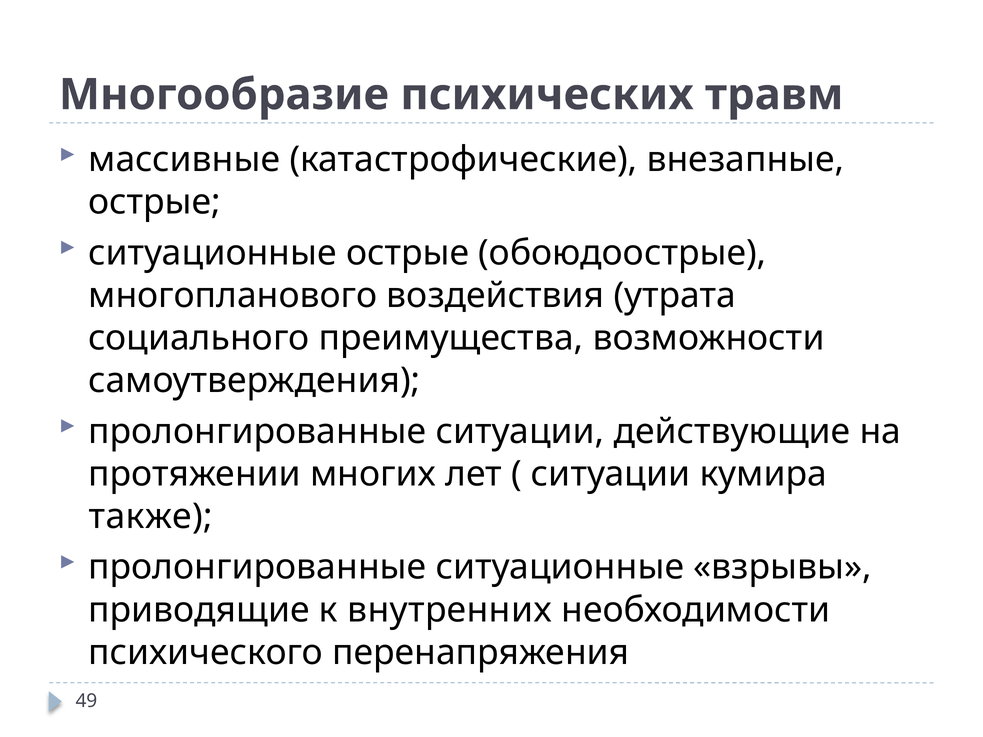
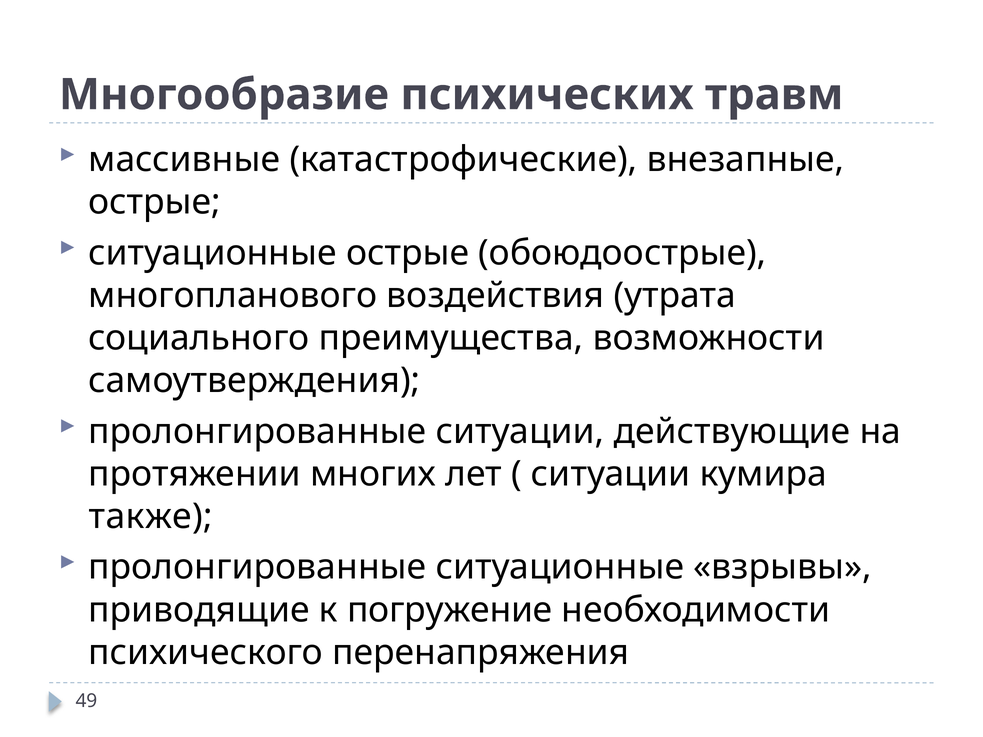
внутренних: внутренних -> погружение
